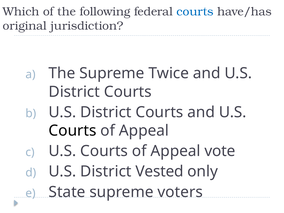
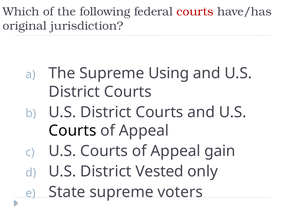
courts at (195, 12) colour: blue -> red
Twice: Twice -> Using
vote: vote -> gain
